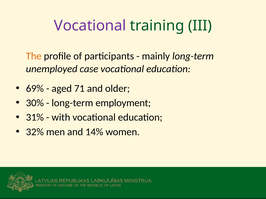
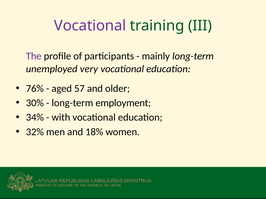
The colour: orange -> purple
case: case -> very
69%: 69% -> 76%
71: 71 -> 57
31%: 31% -> 34%
14%: 14% -> 18%
